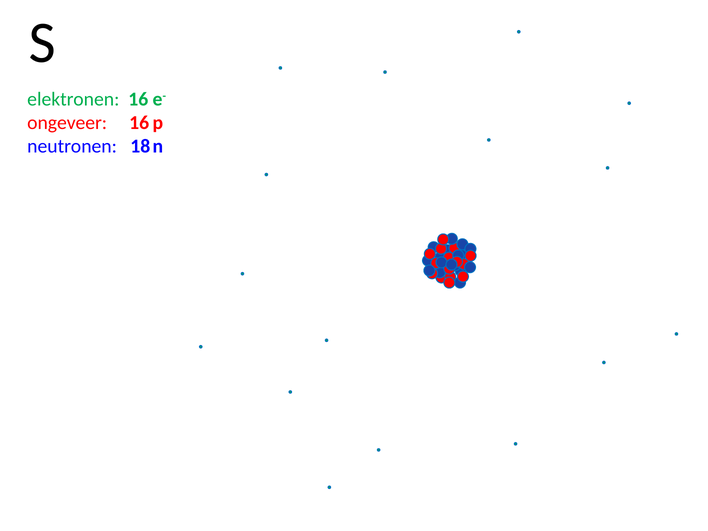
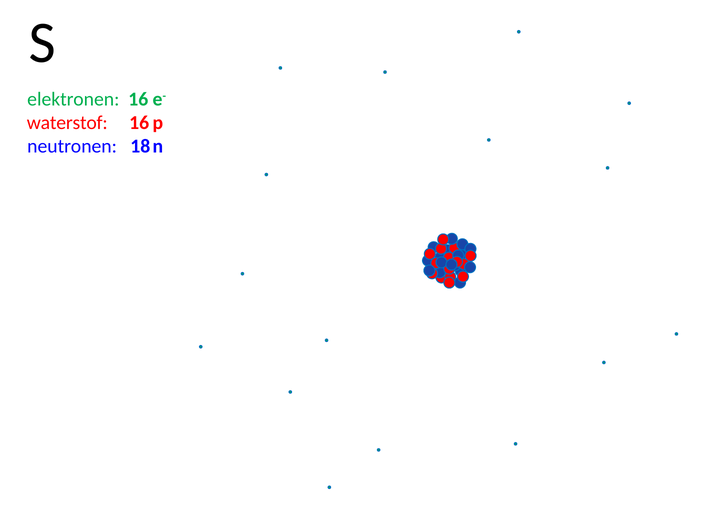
ongeveer: ongeveer -> waterstof
